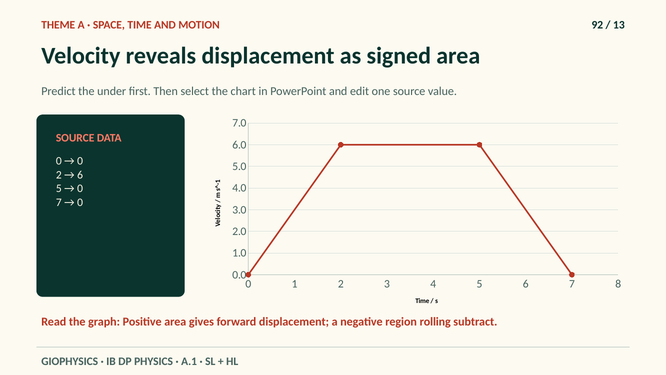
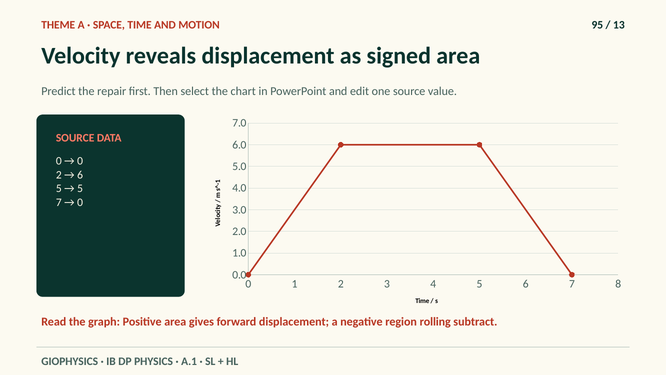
92: 92 -> 95
under: under -> repair
0 at (80, 188): 0 -> 5
